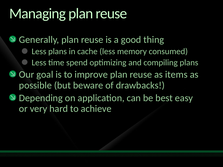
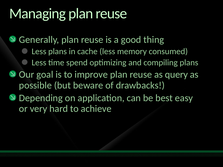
items: items -> query
